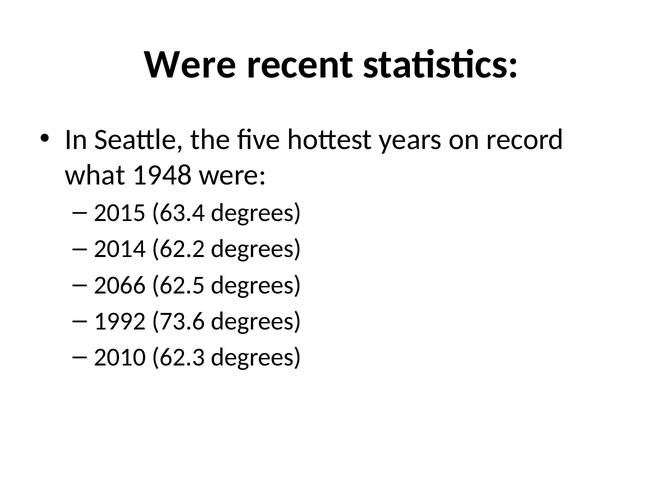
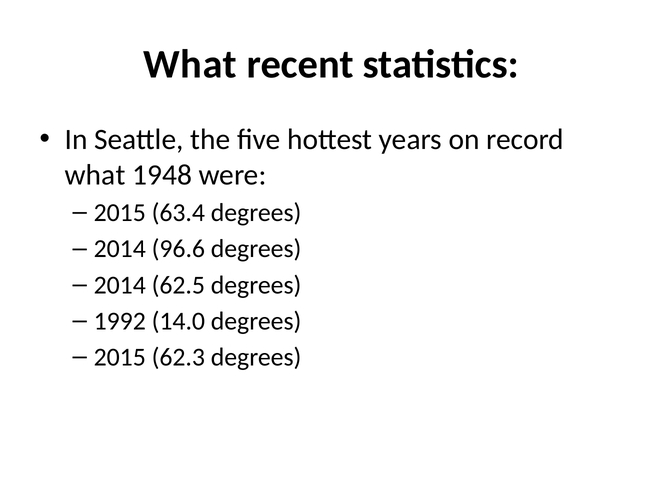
Were at (190, 64): Were -> What
62.2: 62.2 -> 96.6
2066 at (120, 285): 2066 -> 2014
73.6: 73.6 -> 14.0
2010 at (120, 357): 2010 -> 2015
